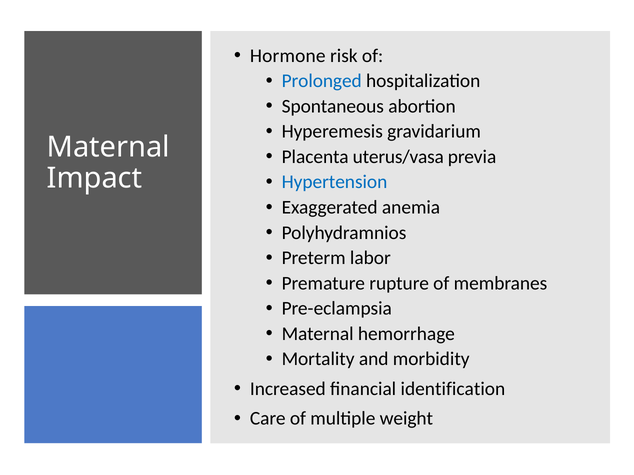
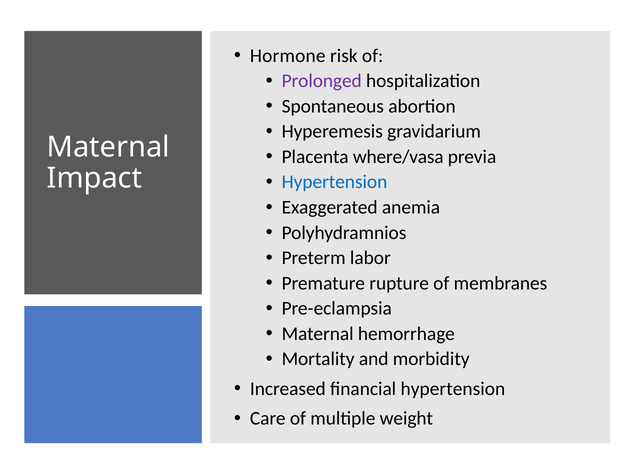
Prolonged colour: blue -> purple
uterus/vasa: uterus/vasa -> where/vasa
financial identification: identification -> hypertension
